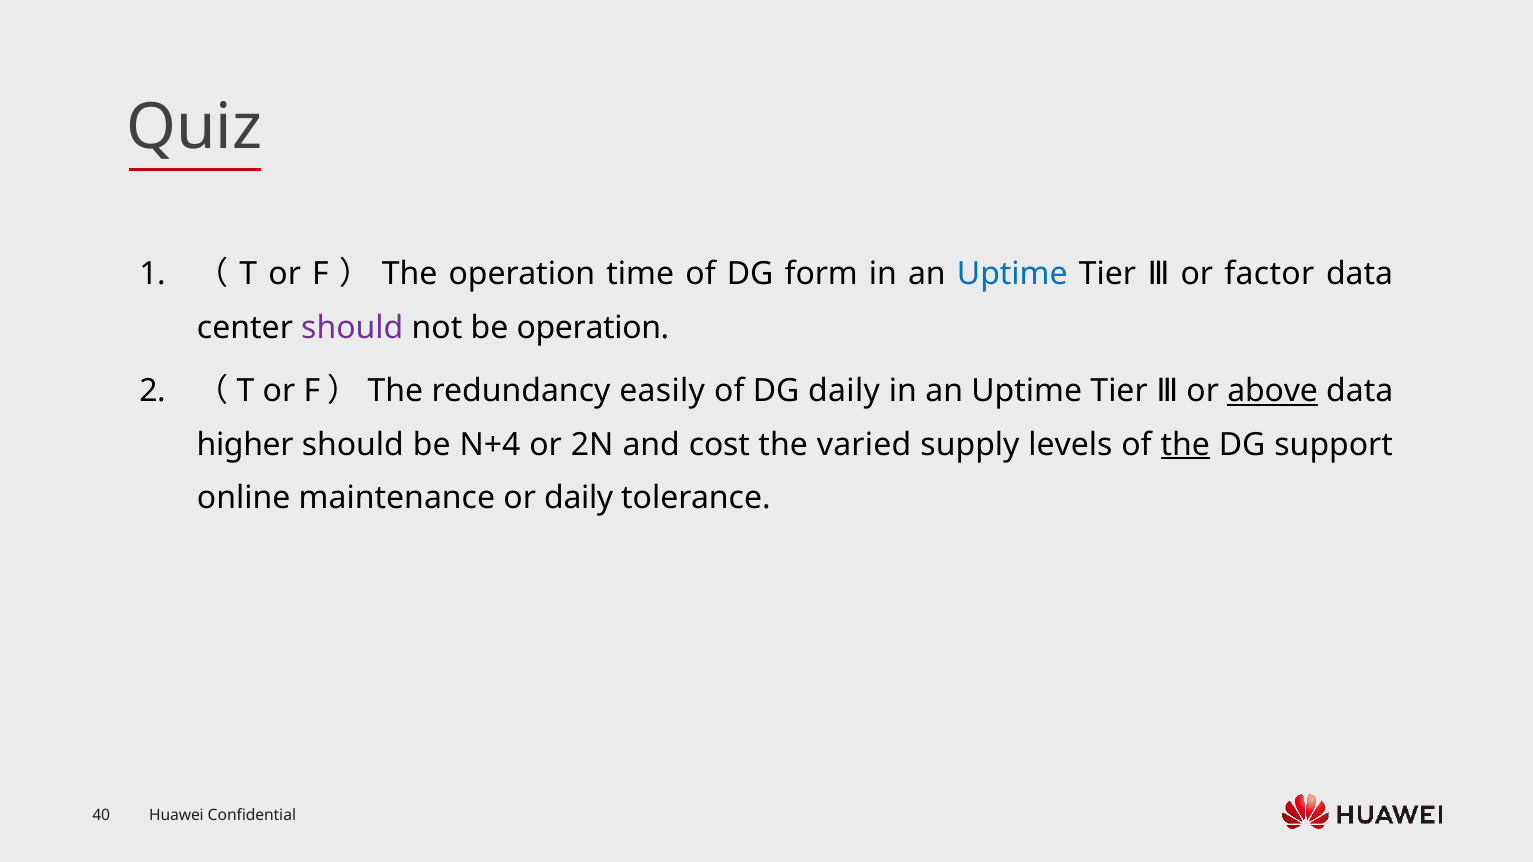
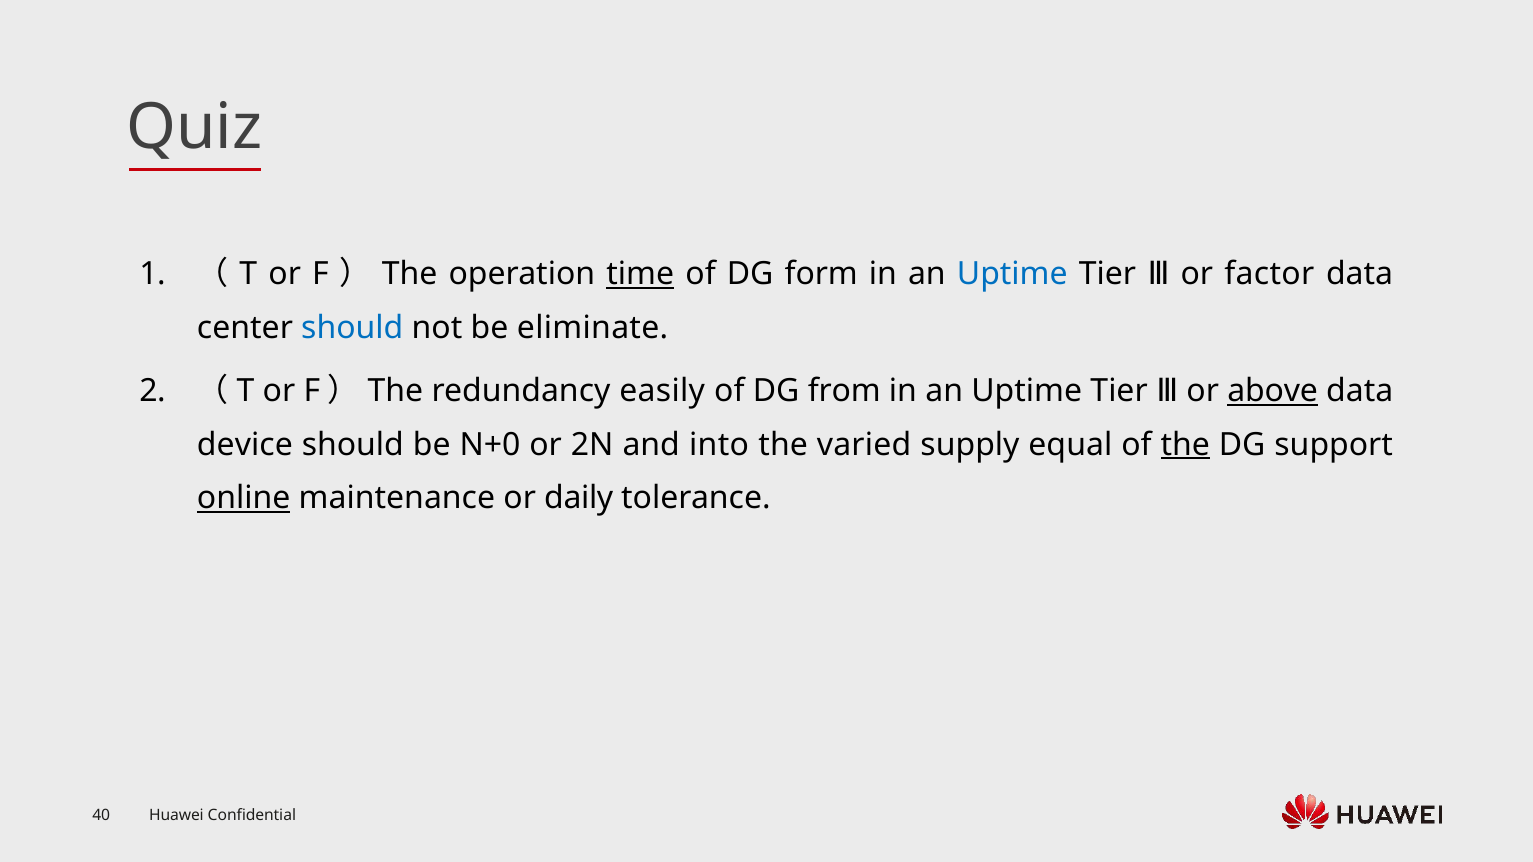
time underline: none -> present
should at (352, 328) colour: purple -> blue
be operation: operation -> eliminate
DG daily: daily -> from
higher: higher -> device
N+4: N+4 -> N+0
cost: cost -> into
levels: levels -> equal
online underline: none -> present
